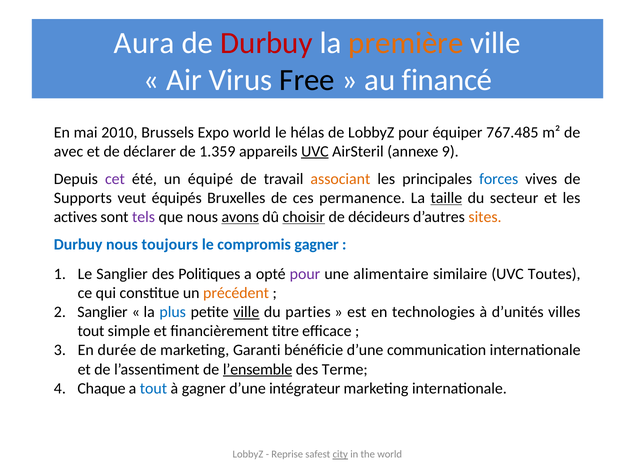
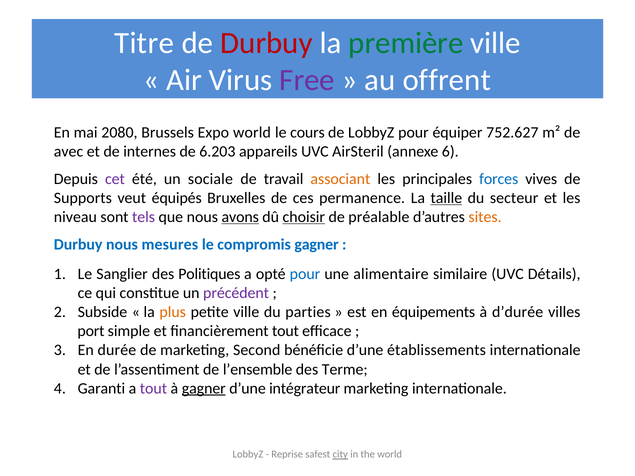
Aura: Aura -> Titre
première colour: orange -> green
Free colour: black -> purple
financé: financé -> offrent
2010: 2010 -> 2080
hélas: hélas -> cours
767.485: 767.485 -> 752.627
déclarer: déclarer -> internes
1.359: 1.359 -> 6.203
UVC at (315, 151) underline: present -> none
9: 9 -> 6
équipé: équipé -> sociale
actives: actives -> niveau
décideurs: décideurs -> préalable
toujours: toujours -> mesures
pour at (305, 274) colour: purple -> blue
Toutes: Toutes -> Détails
précédent colour: orange -> purple
2 Sanglier: Sanglier -> Subside
plus colour: blue -> orange
ville at (246, 312) underline: present -> none
technologies: technologies -> équipements
d’unités: d’unités -> d’durée
tout at (91, 331): tout -> port
financièrement titre: titre -> tout
Garanti: Garanti -> Second
communication: communication -> établissements
l’ensemble underline: present -> none
Chaque: Chaque -> Garanti
tout at (153, 389) colour: blue -> purple
gagner at (204, 389) underline: none -> present
